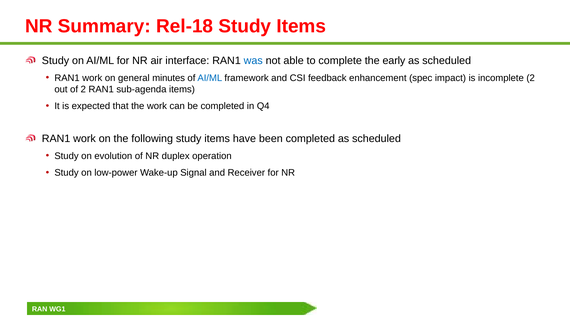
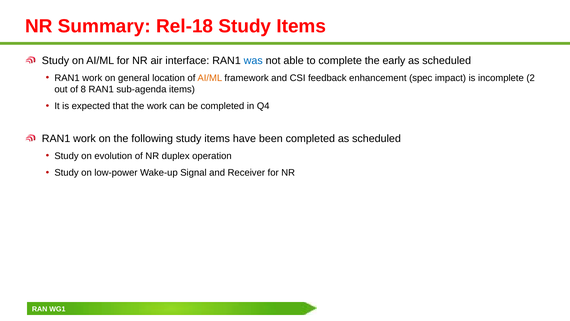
minutes: minutes -> location
AI/ML at (210, 78) colour: blue -> orange
of 2: 2 -> 8
